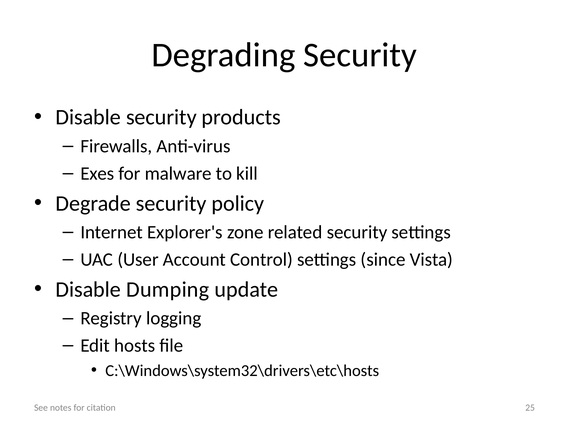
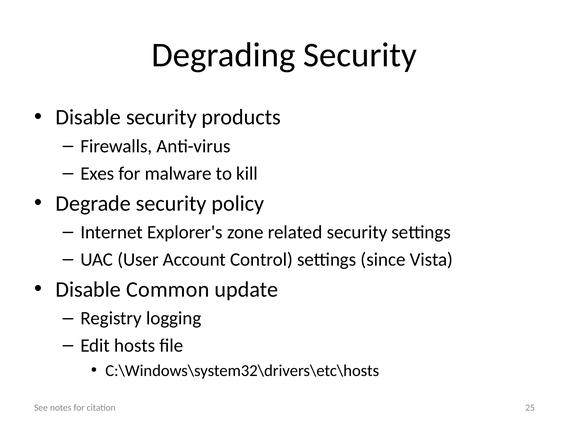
Dumping: Dumping -> Common
